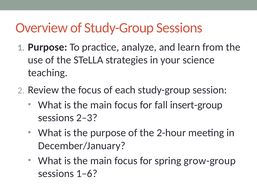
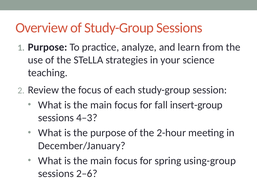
2–3: 2–3 -> 4–3
grow-group: grow-group -> using-group
1–6: 1–6 -> 2–6
